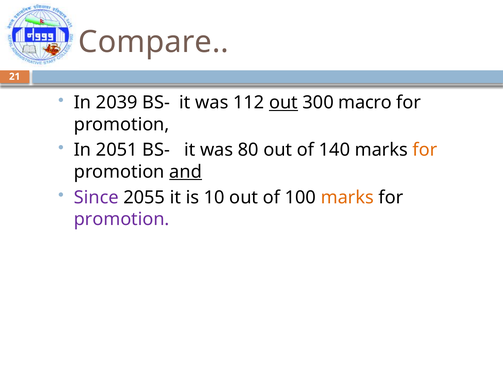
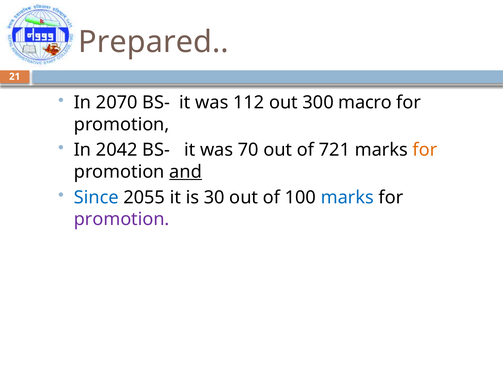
Compare: Compare -> Prepared
2039: 2039 -> 2070
out at (283, 103) underline: present -> none
2051: 2051 -> 2042
80: 80 -> 70
140: 140 -> 721
Since colour: purple -> blue
10: 10 -> 30
marks at (347, 197) colour: orange -> blue
